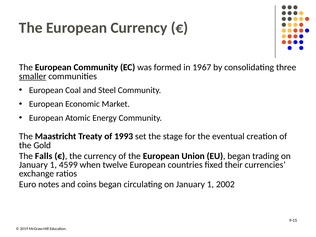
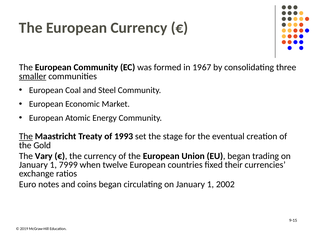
The at (26, 136) underline: none -> present
Falls: Falls -> Vary
45: 45 -> 79
